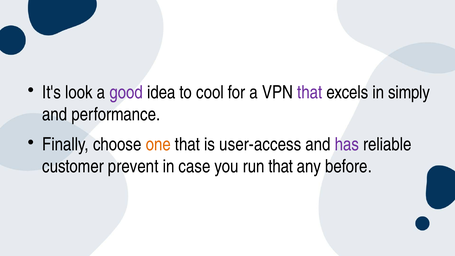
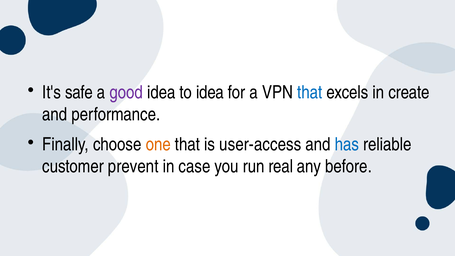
look: look -> safe
to cool: cool -> idea
that at (310, 92) colour: purple -> blue
simply: simply -> create
has colour: purple -> blue
run that: that -> real
